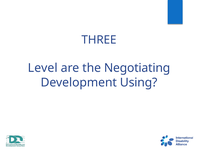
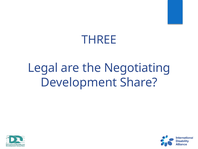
Level: Level -> Legal
Using: Using -> Share
